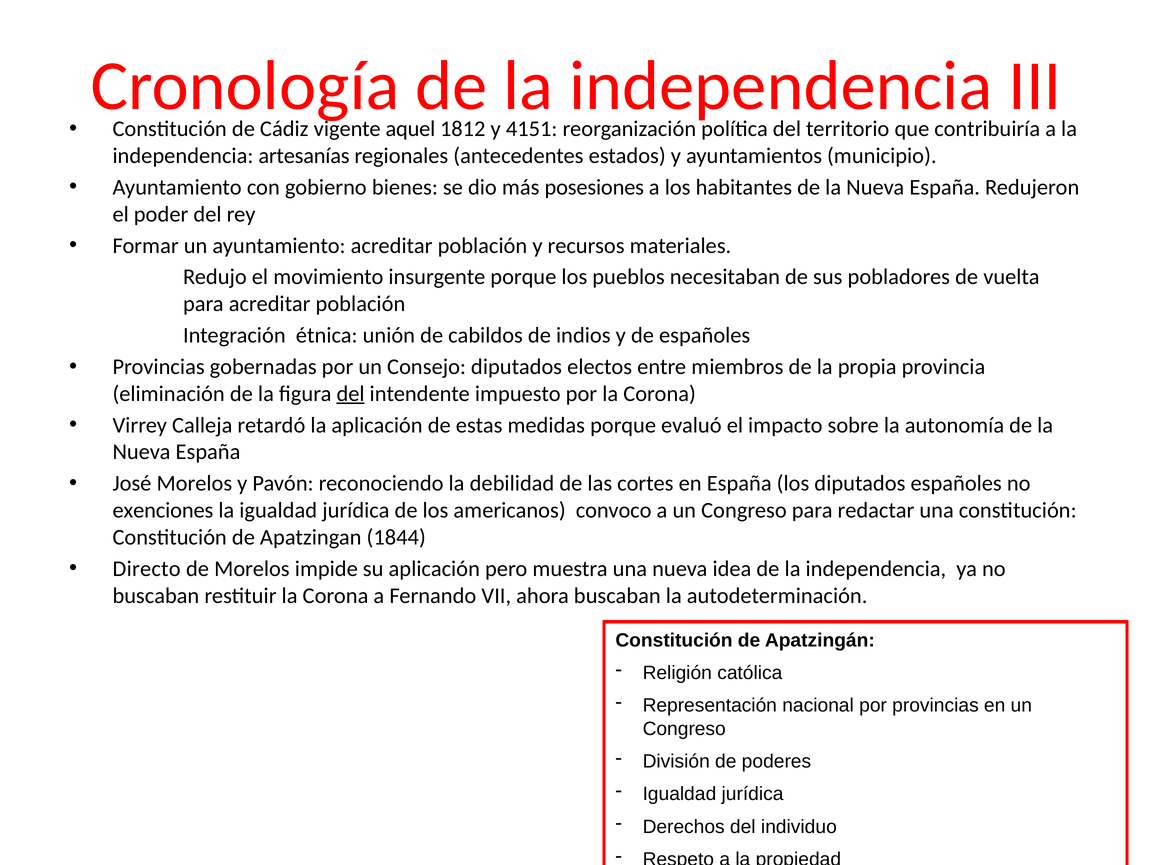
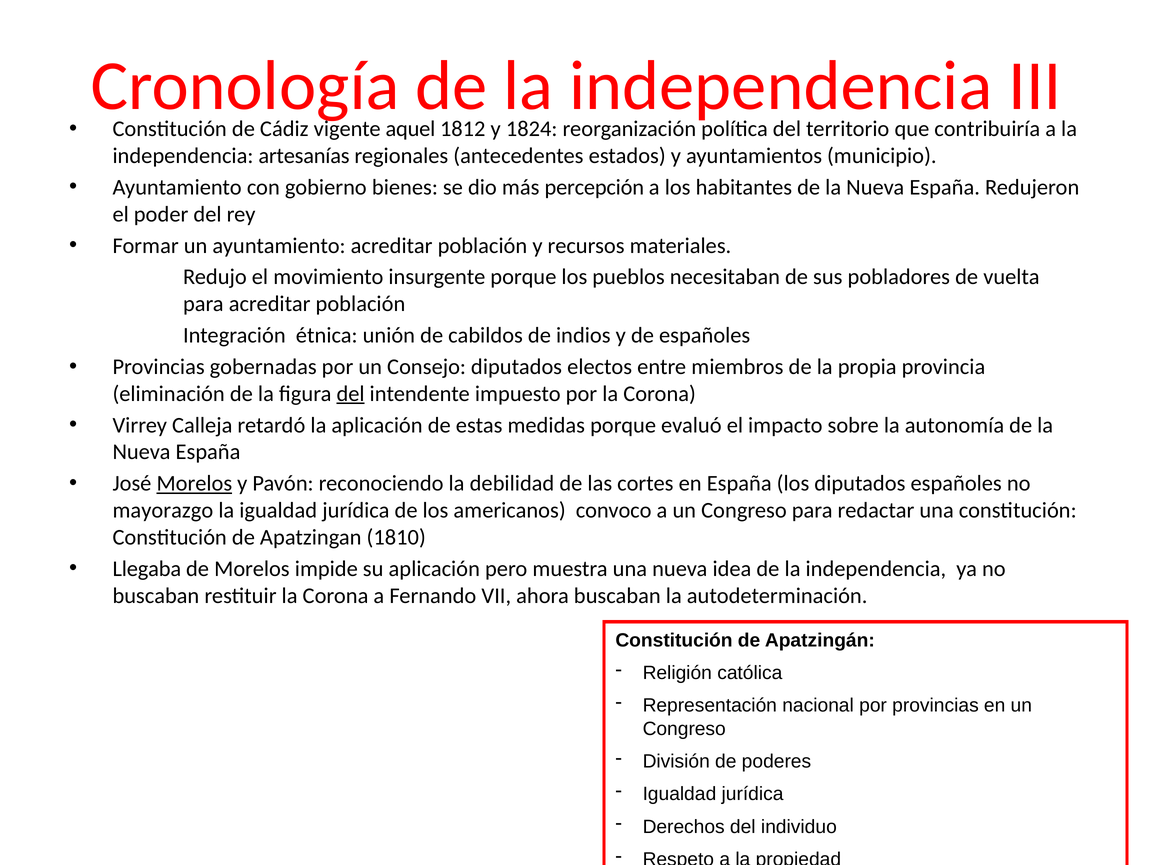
4151: 4151 -> 1824
posesiones: posesiones -> percepción
Morelos at (194, 484) underline: none -> present
exenciones: exenciones -> mayorazgo
1844: 1844 -> 1810
Directo: Directo -> Llegaba
